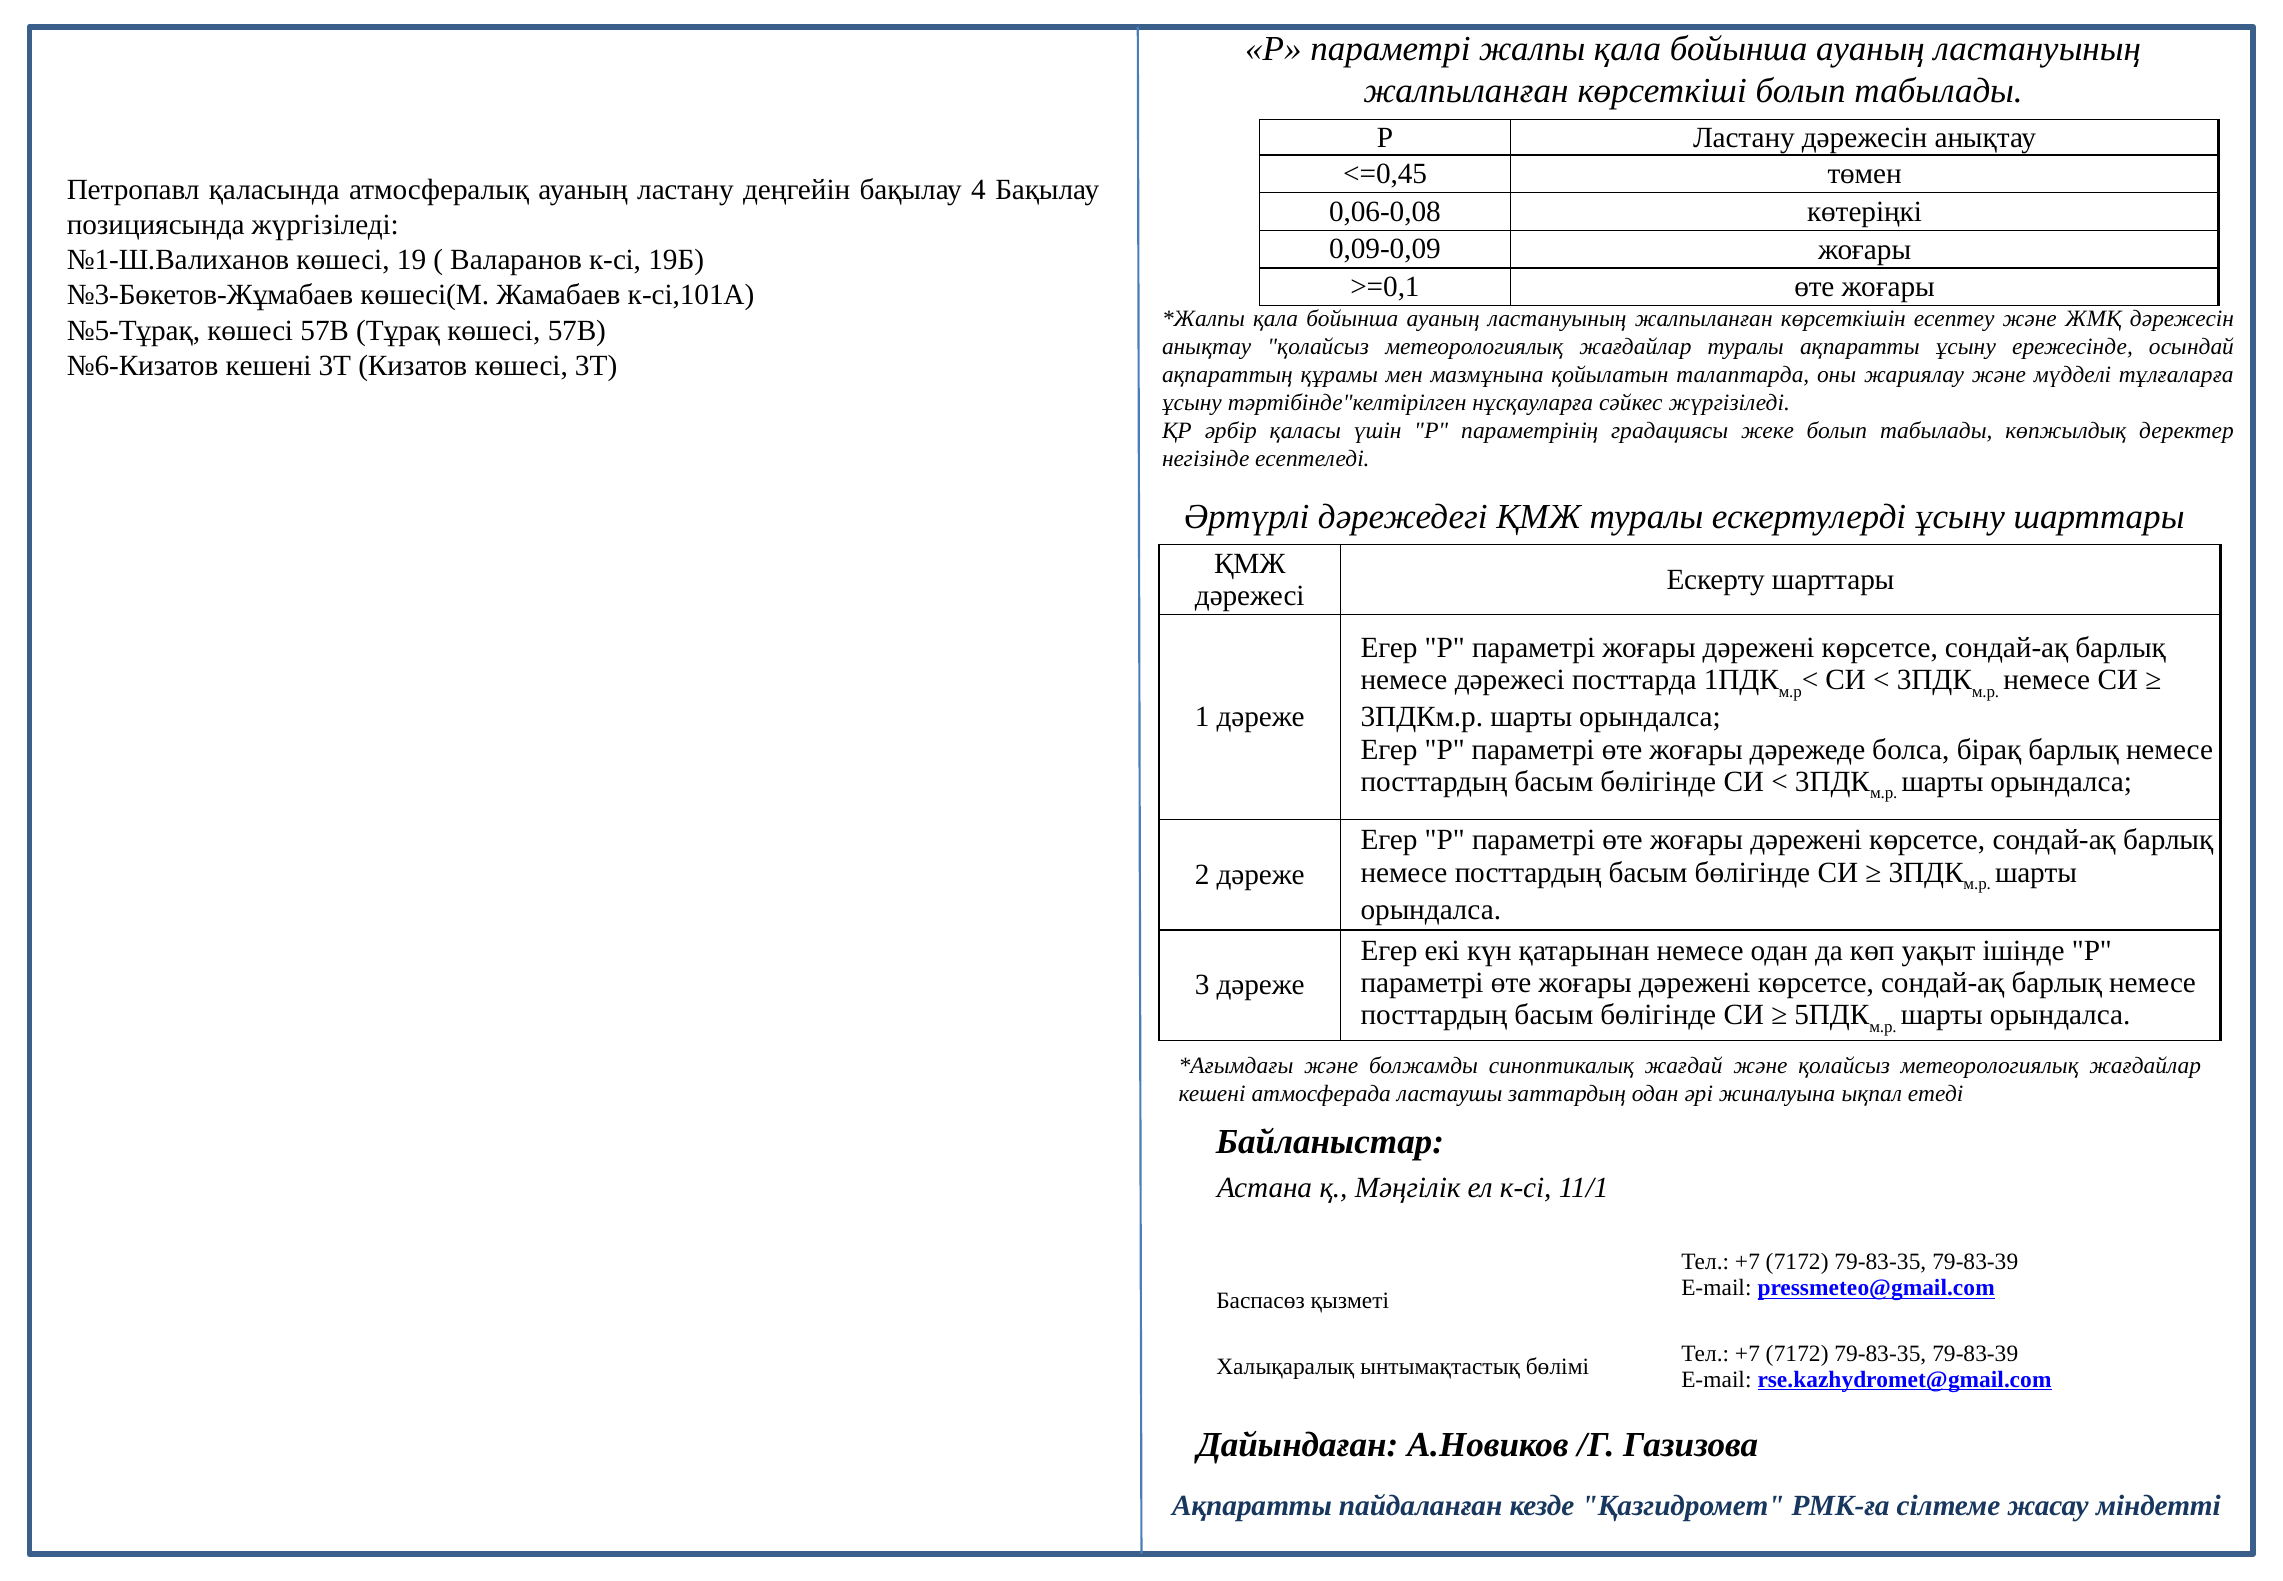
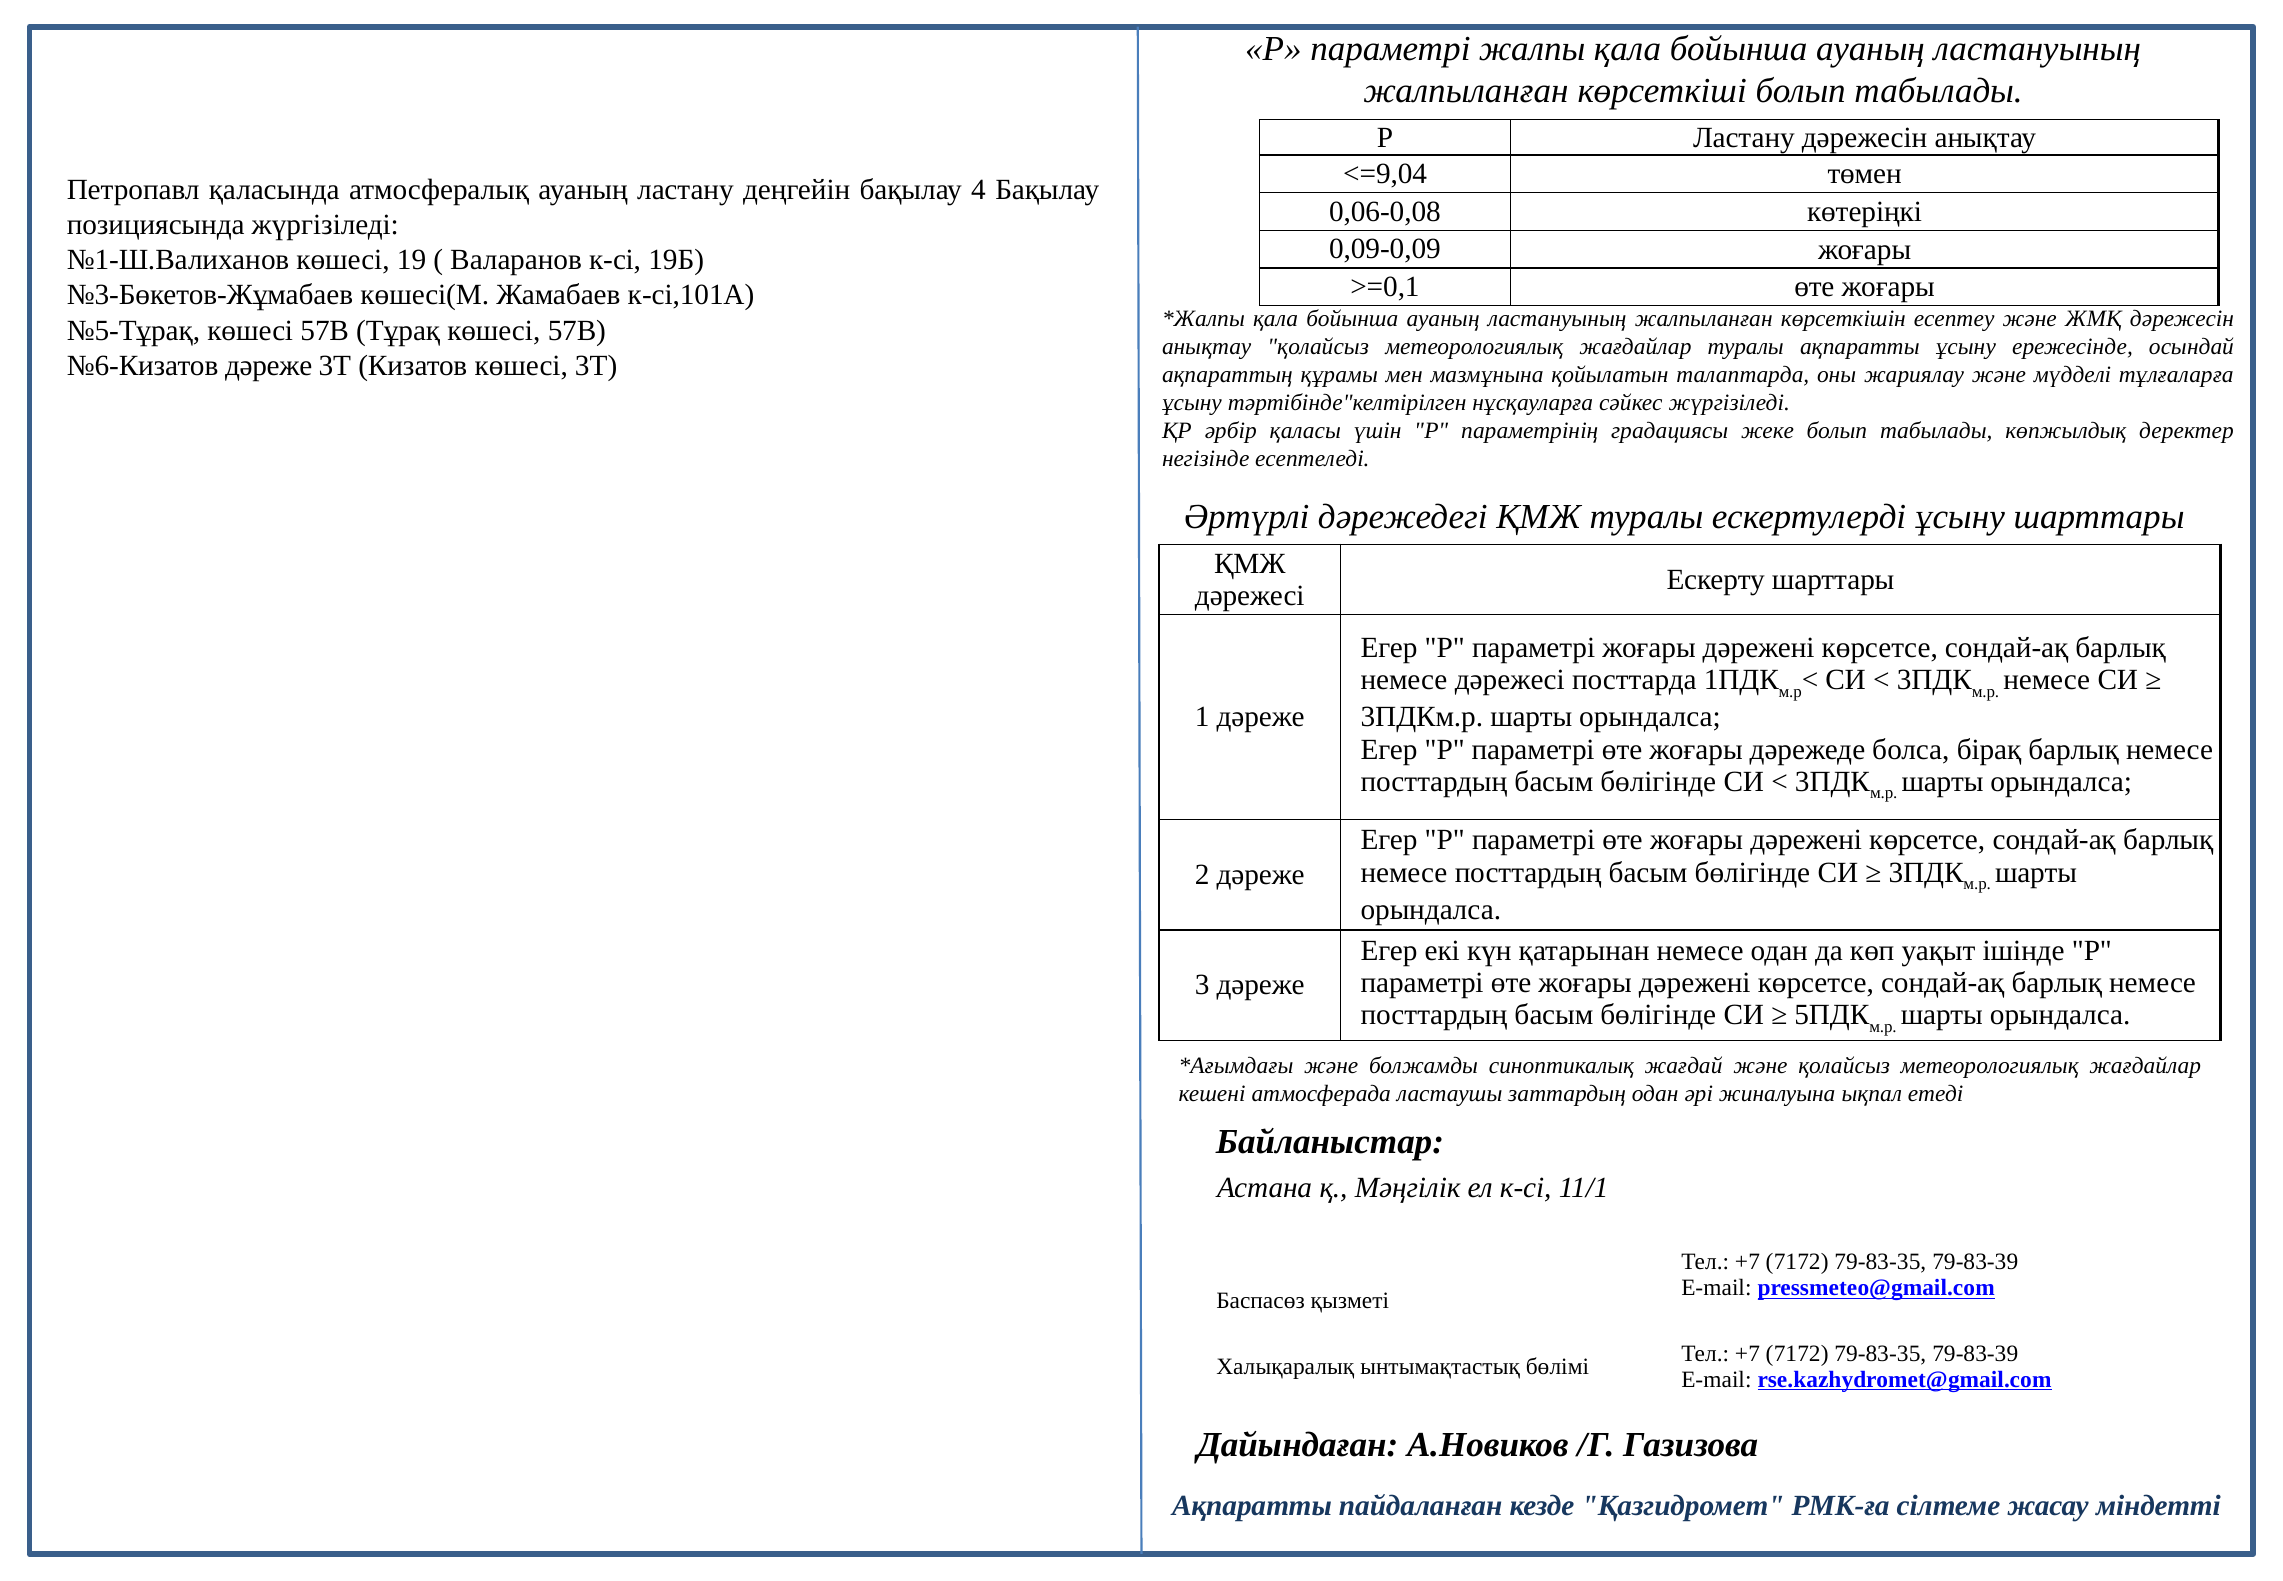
<=0,45: <=0,45 -> <=9,04
№6-Кизатов кешені: кешені -> дәреже
